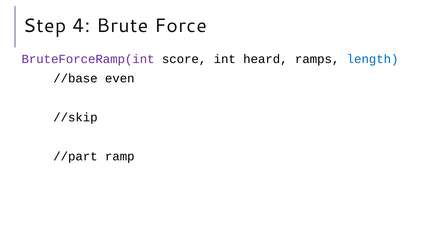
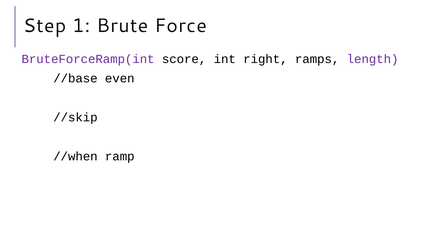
4: 4 -> 1
heard: heard -> right
length colour: blue -> purple
//part: //part -> //when
